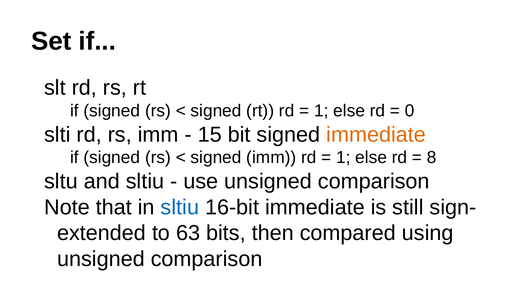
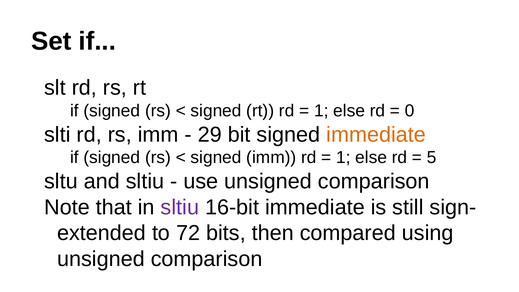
15: 15 -> 29
8: 8 -> 5
sltiu at (180, 207) colour: blue -> purple
63: 63 -> 72
